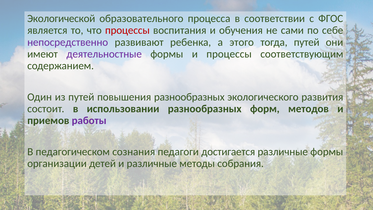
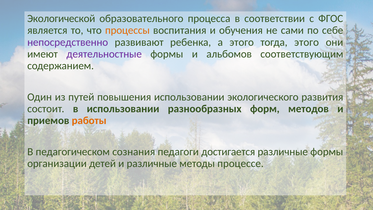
процессы at (127, 30) colour: red -> orange
тогда путей: путей -> этого
и процессы: процессы -> альбомов
повышения разнообразных: разнообразных -> использовании
работы colour: purple -> orange
собрания: собрания -> процессе
